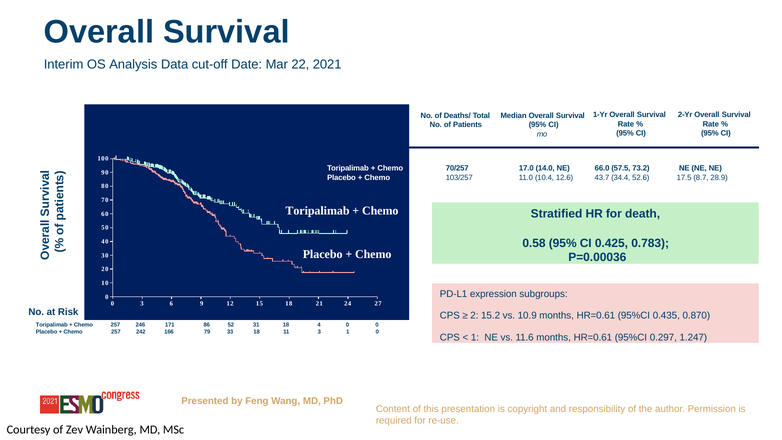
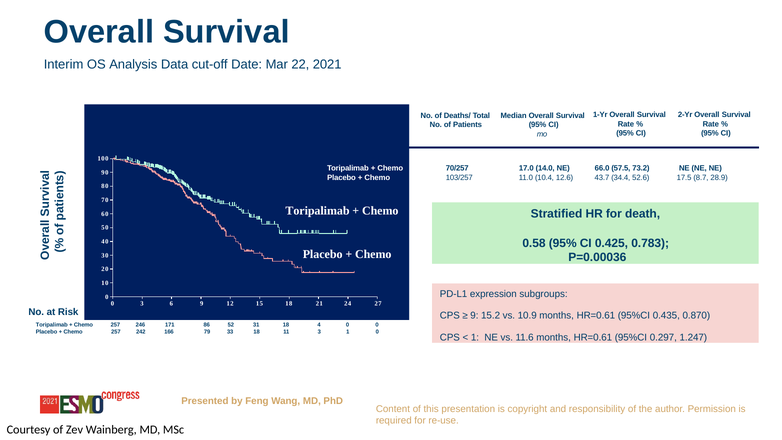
2 at (474, 316): 2 -> 9
